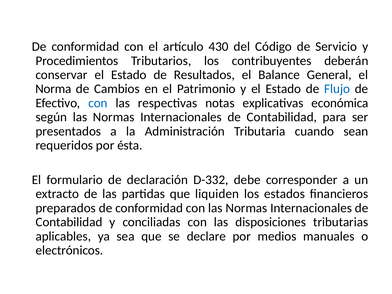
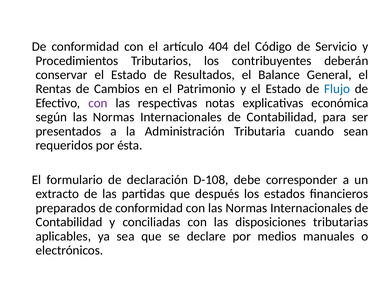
430: 430 -> 404
Norma: Norma -> Rentas
con at (98, 103) colour: blue -> purple
D-332: D-332 -> D-108
liquiden: liquiden -> después
